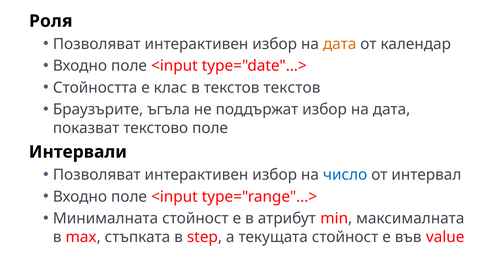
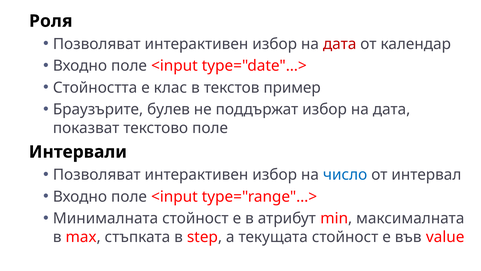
дата at (340, 44) colour: orange -> red
текстов текстов: текстов -> пример
ъгъла: ъгъла -> булев
